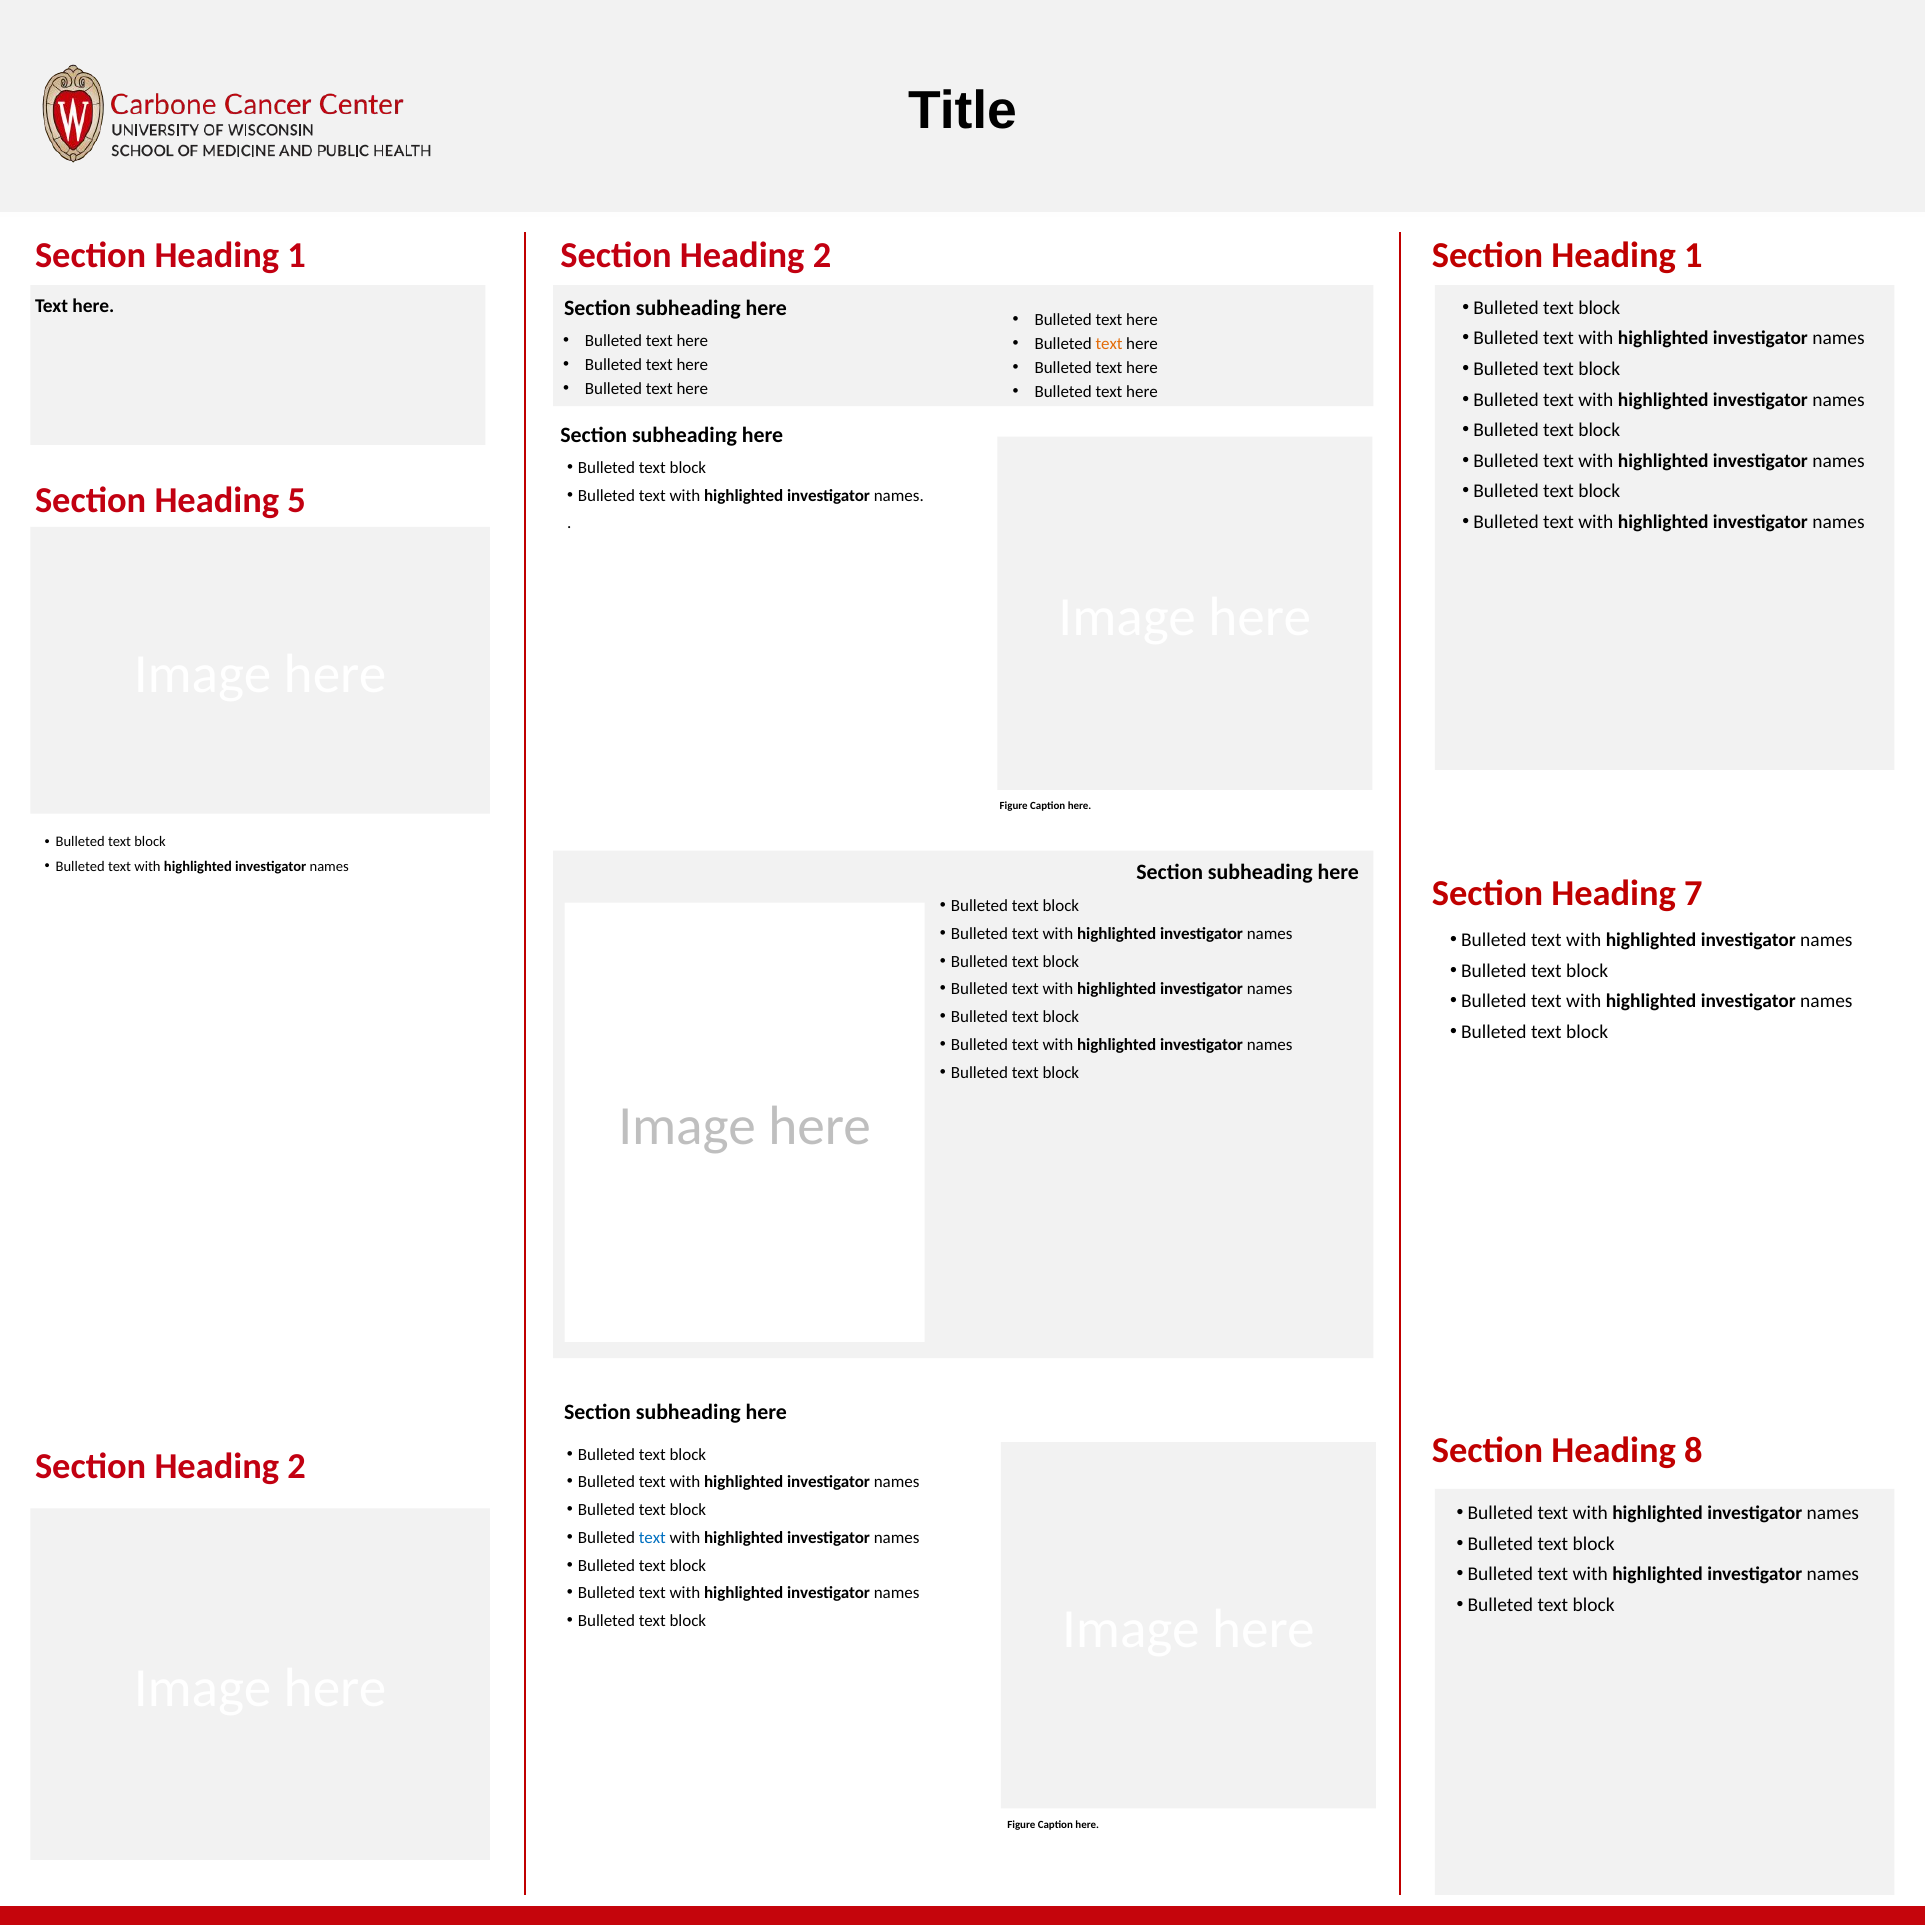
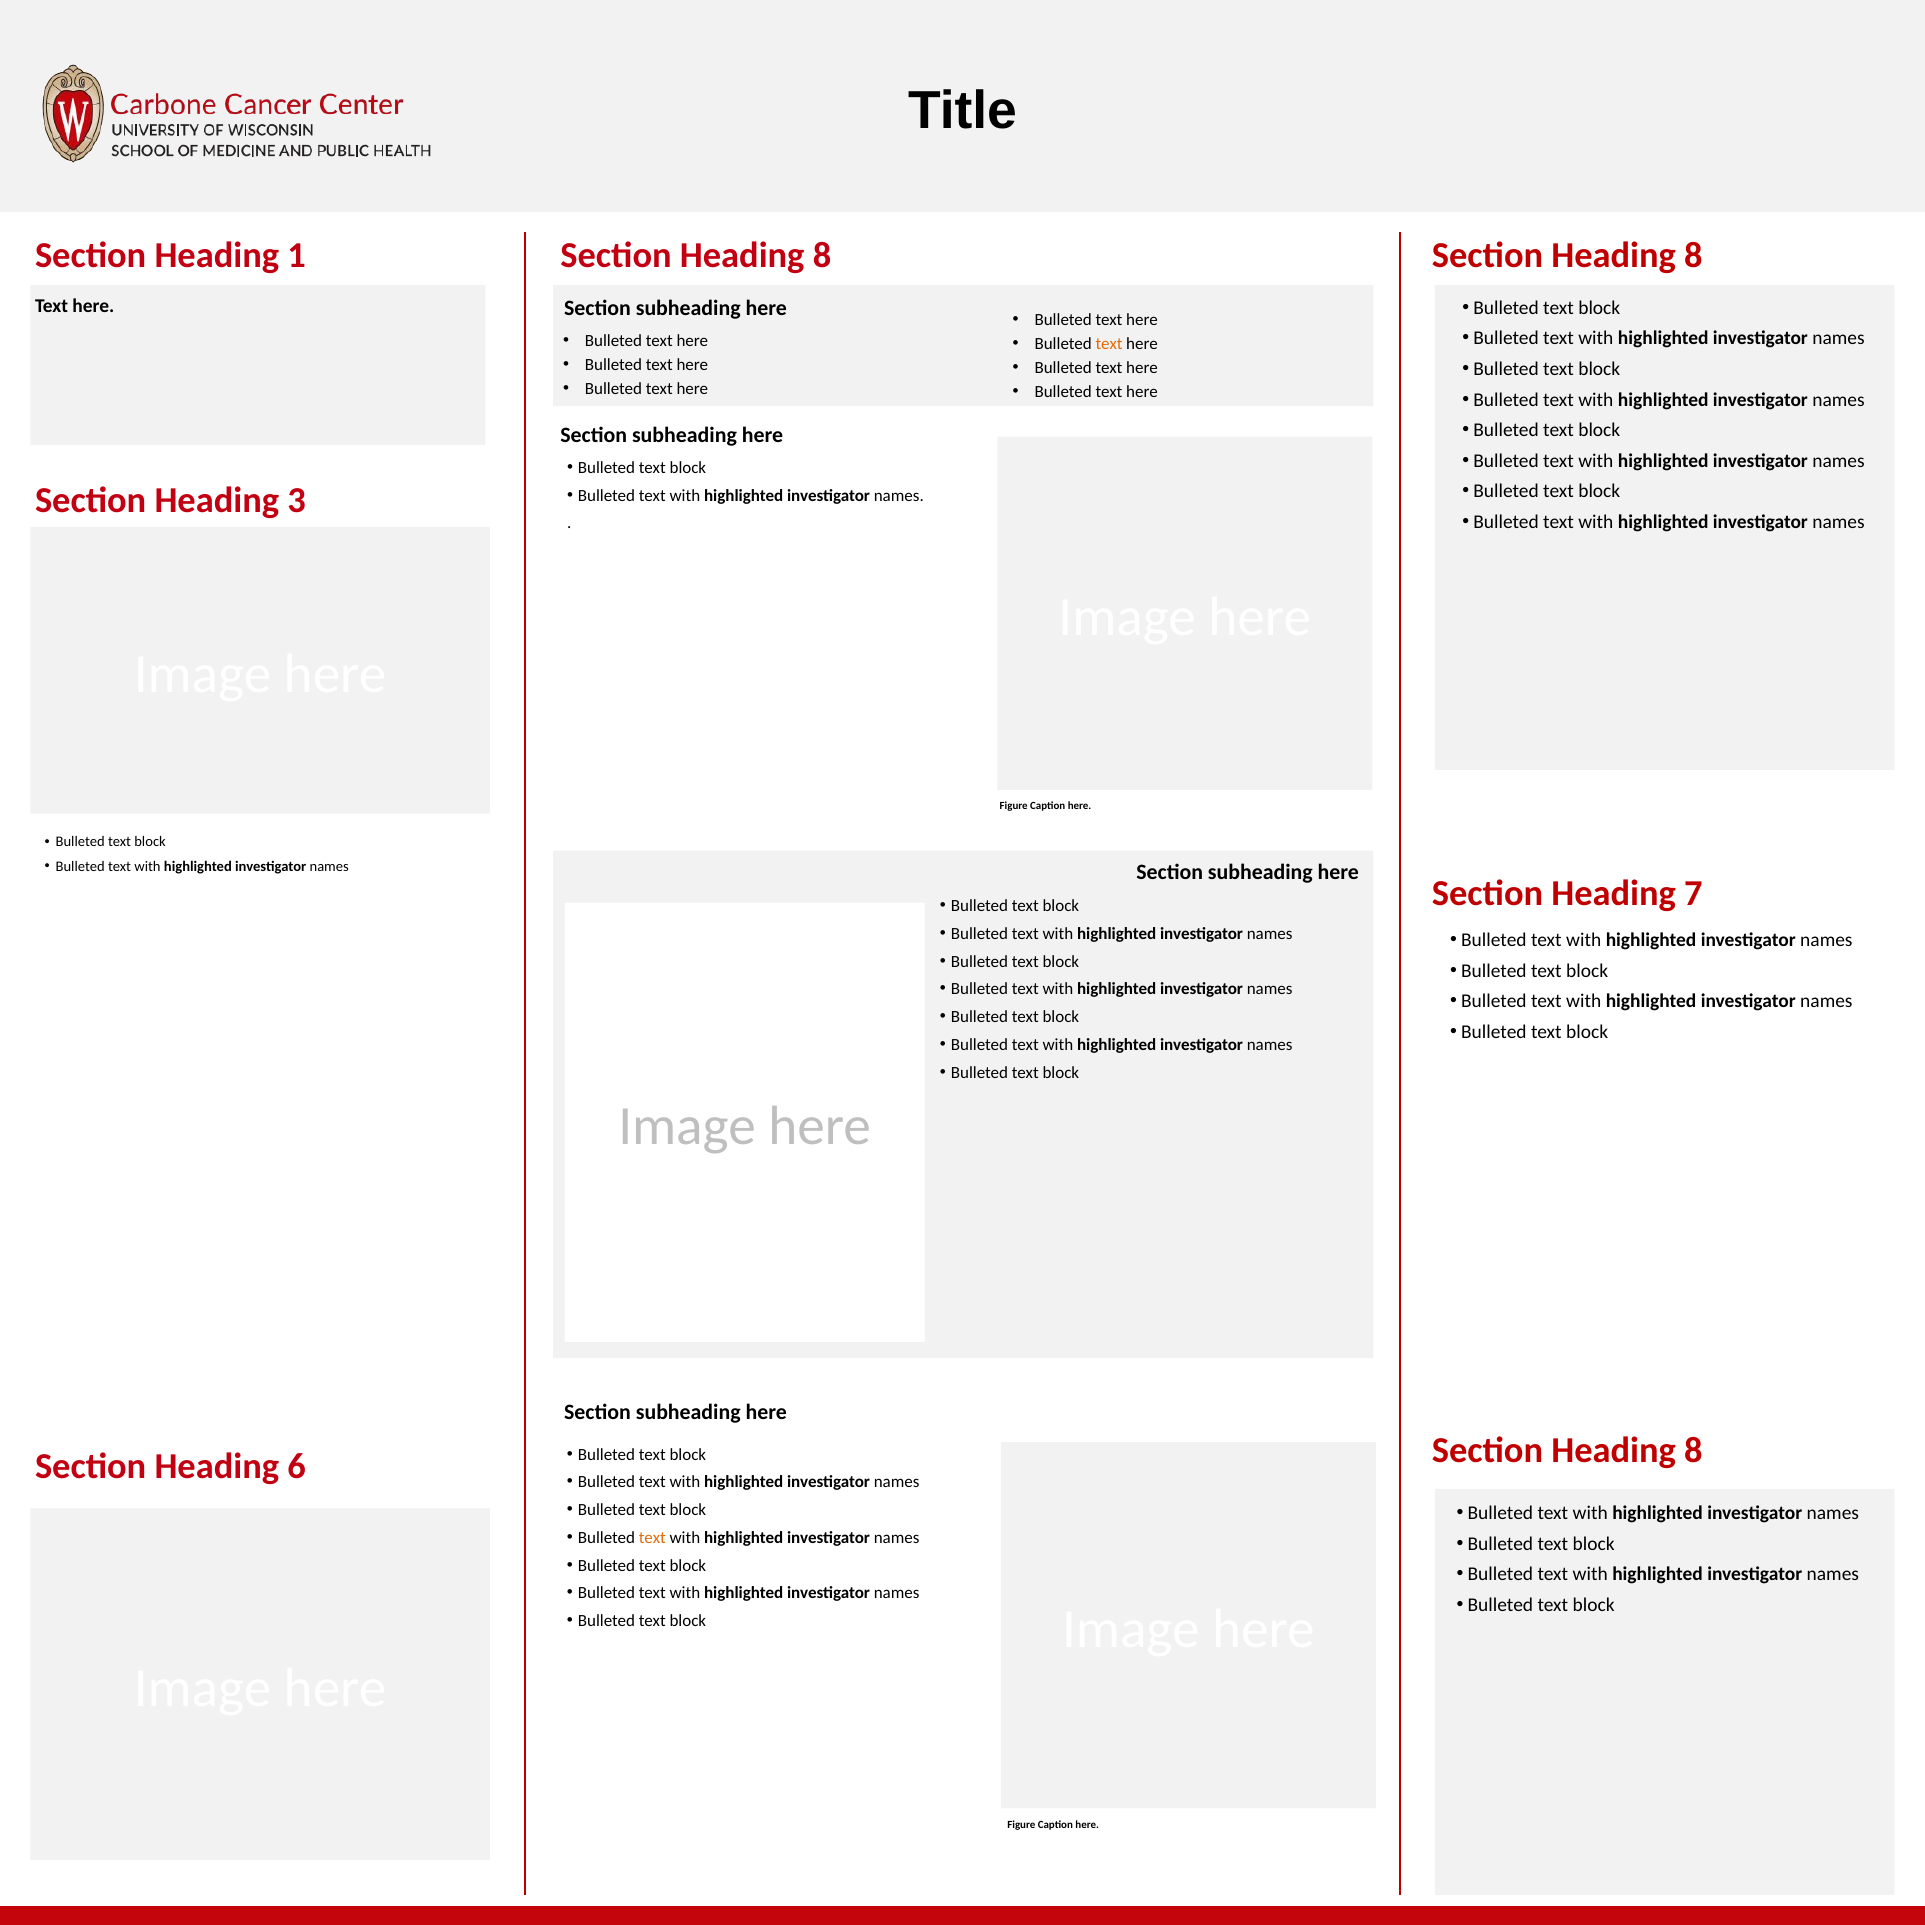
1 Section Heading 2: 2 -> 8
1 at (1693, 256): 1 -> 8
5: 5 -> 3
2 at (297, 1467): 2 -> 6
text at (652, 1538) colour: blue -> orange
